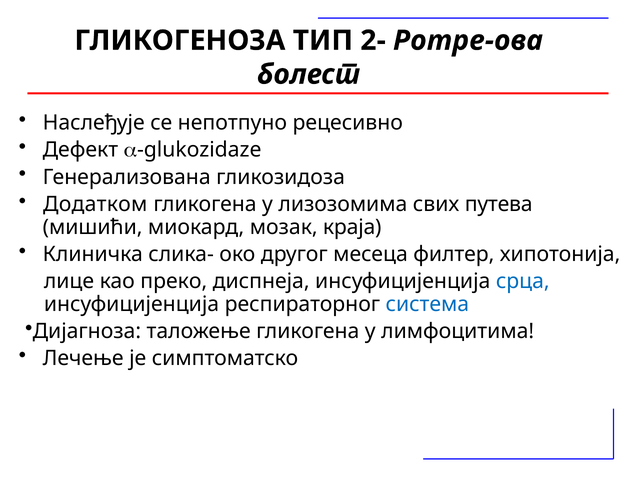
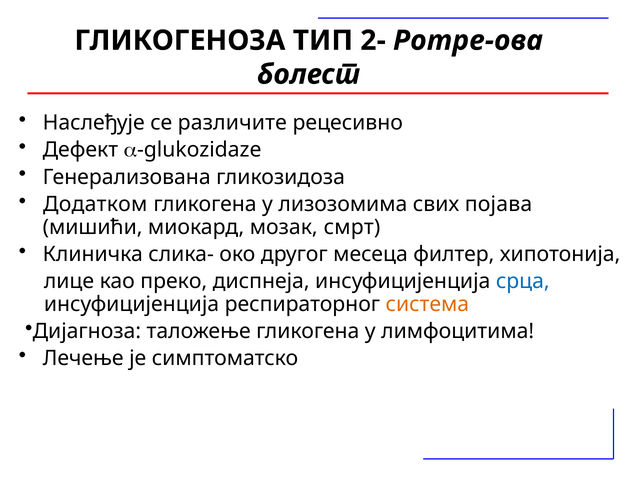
непотпуно: непотпуно -> различите
путева: путева -> појава
краја: краја -> смрт
система colour: blue -> orange
